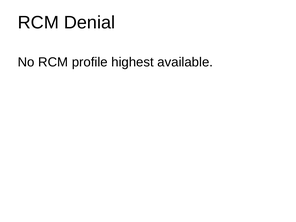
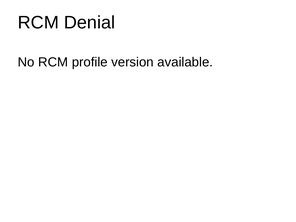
highest: highest -> version
